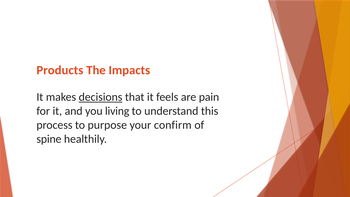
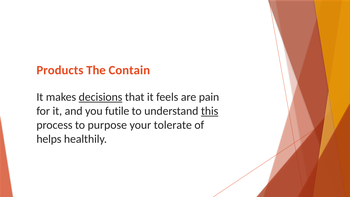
Impacts: Impacts -> Contain
living: living -> futile
this underline: none -> present
confirm: confirm -> tolerate
spine: spine -> helps
